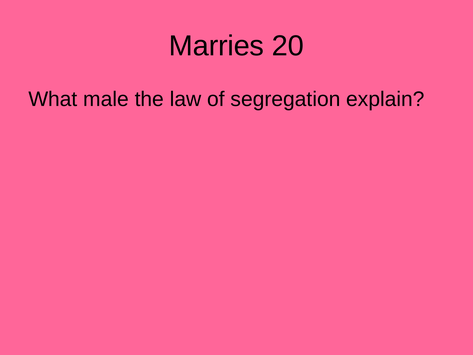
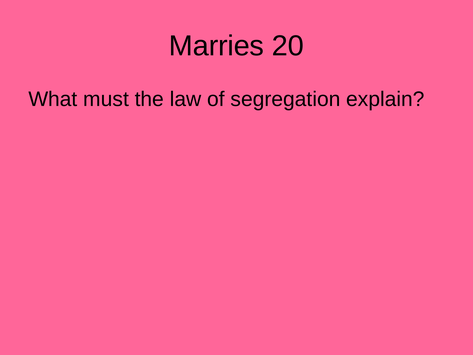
male: male -> must
